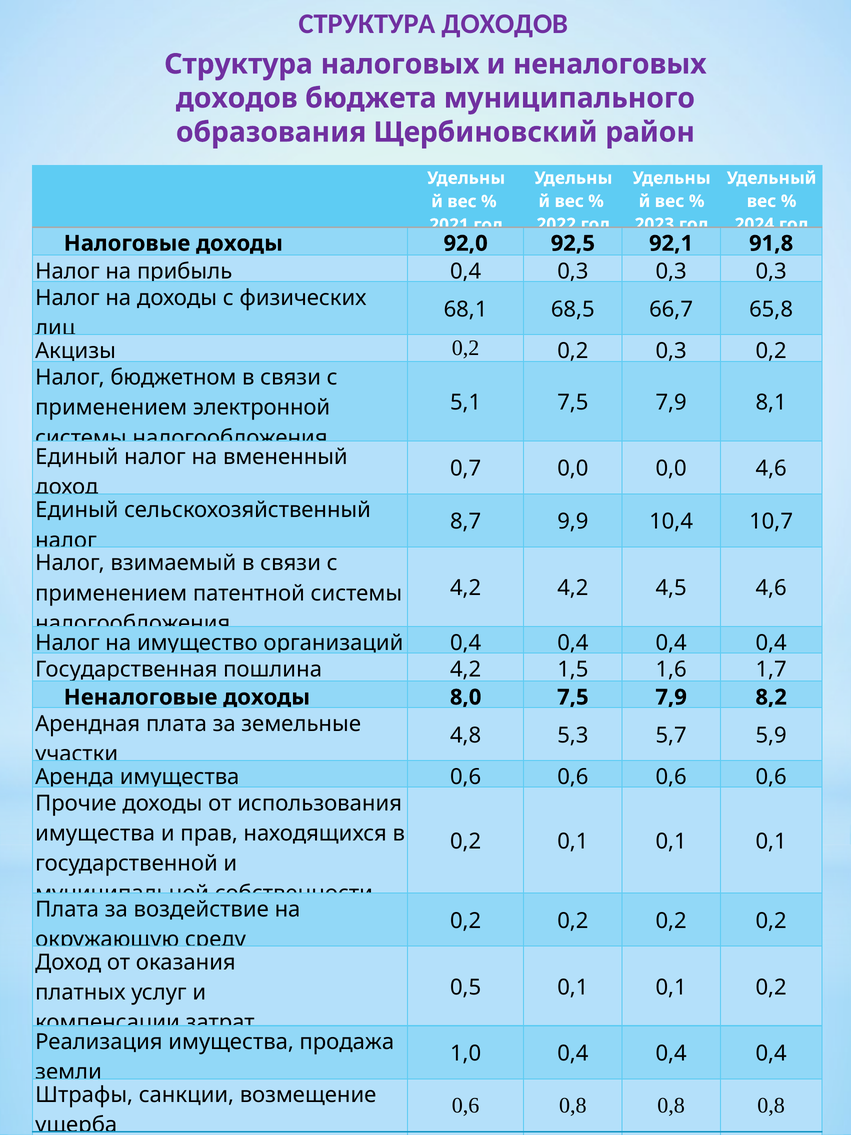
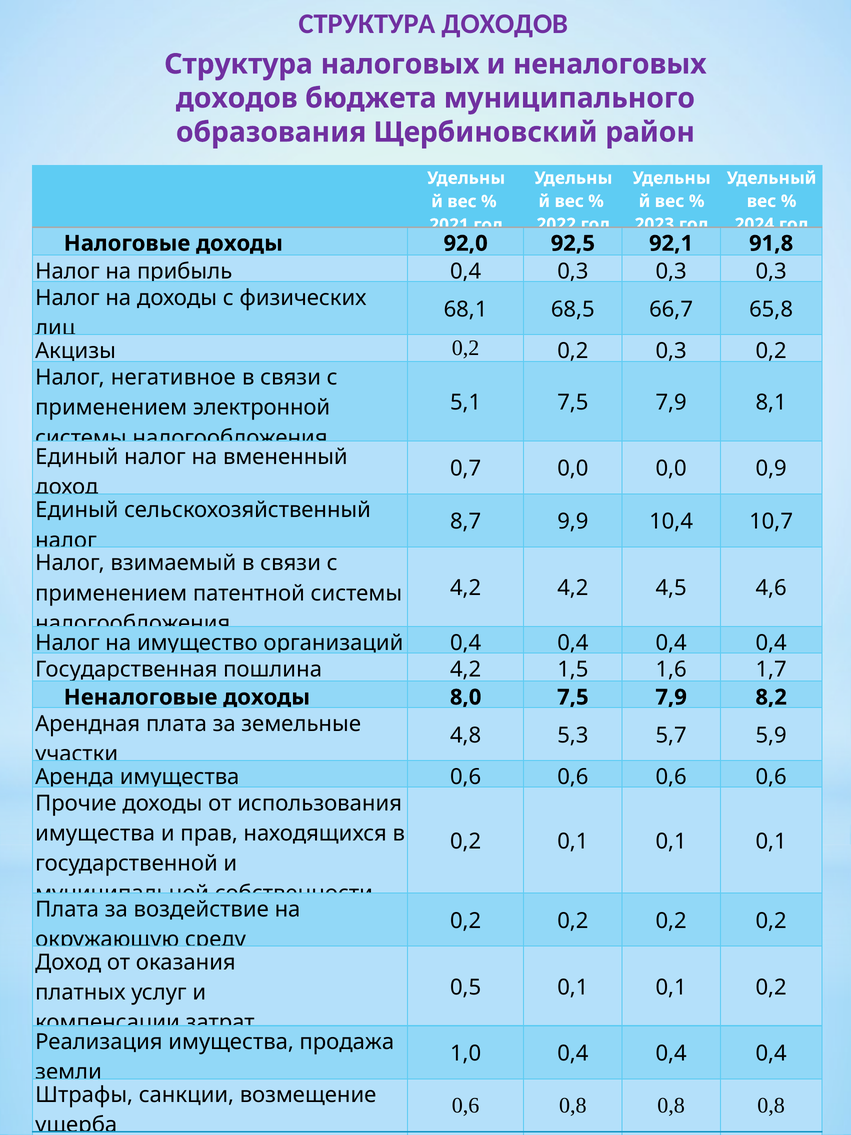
бюджетном: бюджетном -> негативное
0,0 4,6: 4,6 -> 0,9
